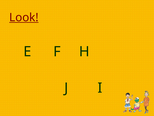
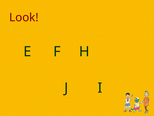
Look underline: present -> none
